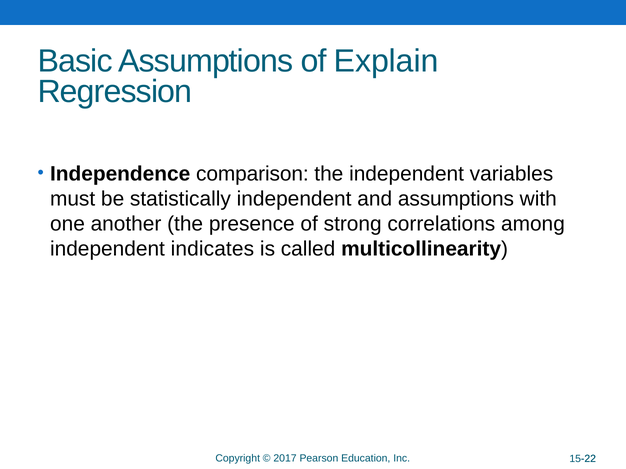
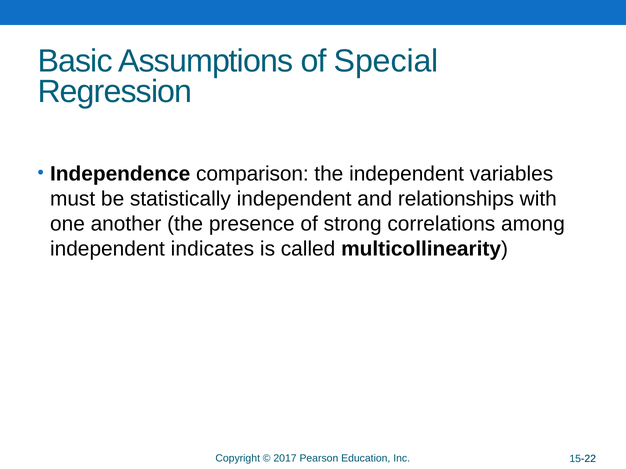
Explain: Explain -> Special
and assumptions: assumptions -> relationships
